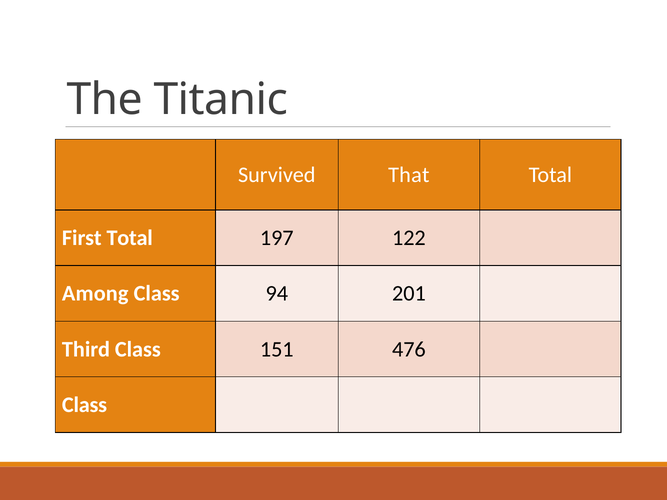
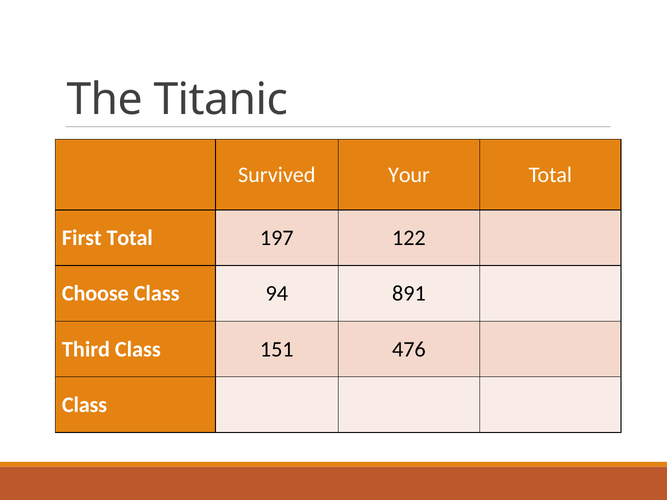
That: That -> Your
Among: Among -> Choose
201: 201 -> 891
